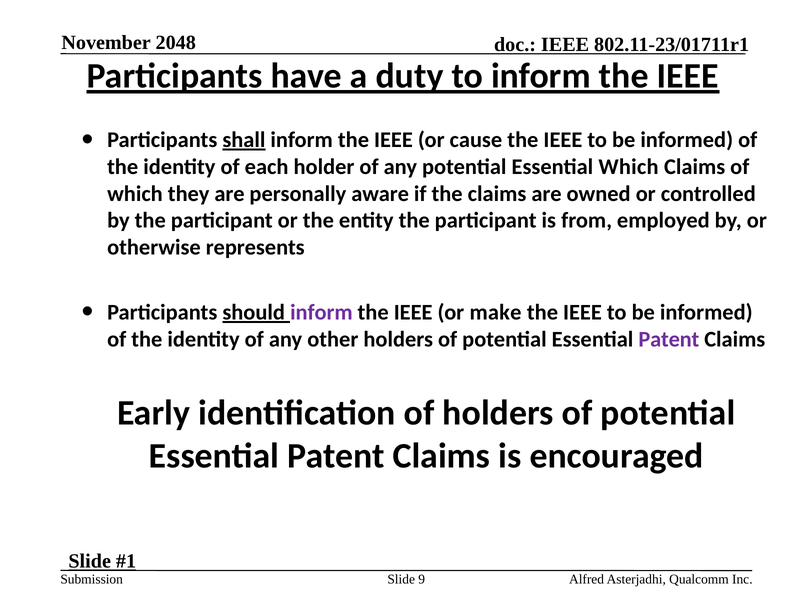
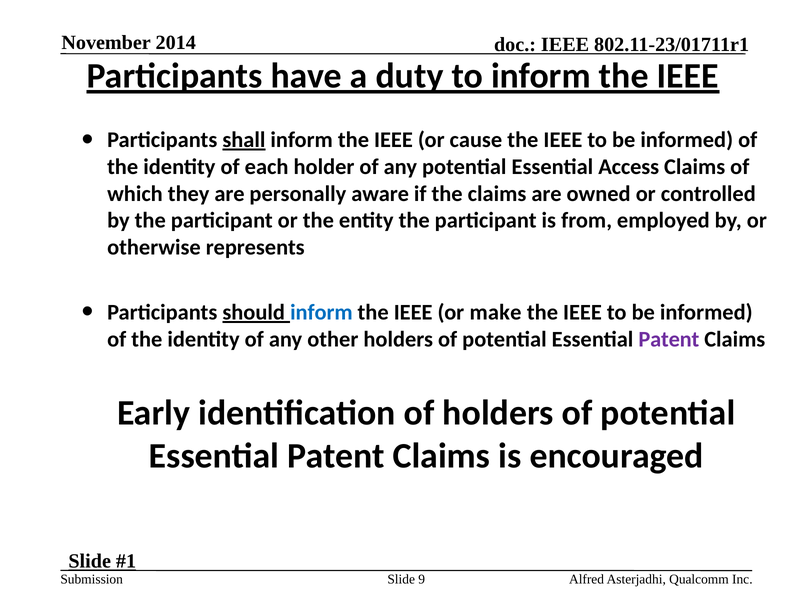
2048: 2048 -> 2014
Essential Which: Which -> Access
inform at (321, 313) colour: purple -> blue
